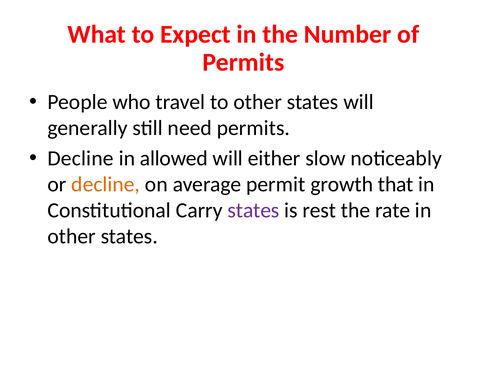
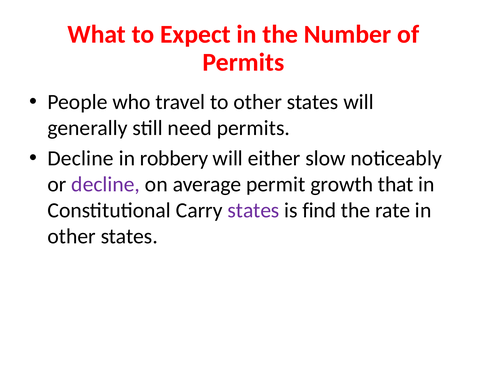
allowed: allowed -> robbery
decline at (106, 184) colour: orange -> purple
rest: rest -> find
